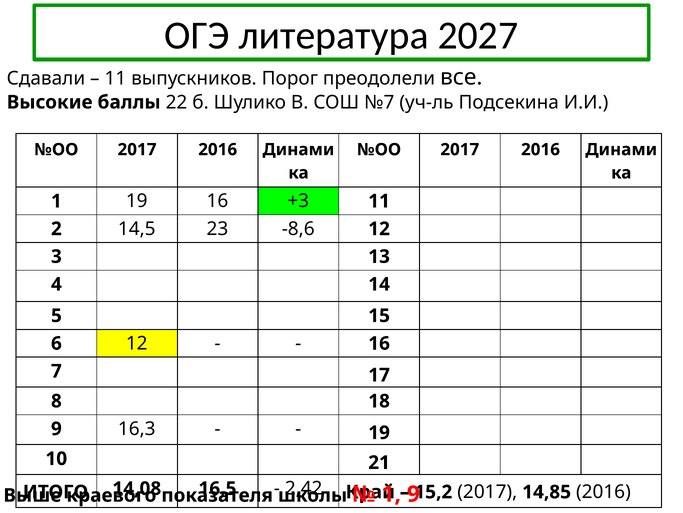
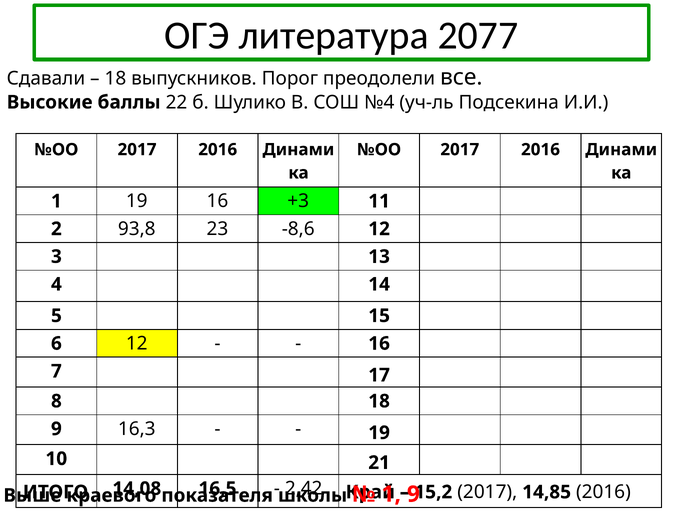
2027: 2027 -> 2077
11 at (115, 79): 11 -> 18
№7: №7 -> №4
14,5: 14,5 -> 93,8
